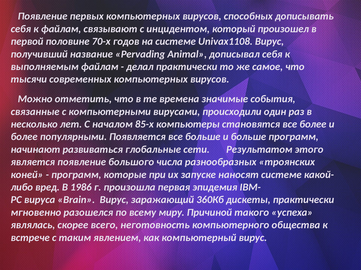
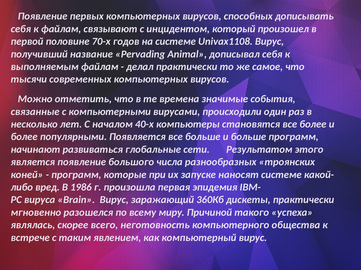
85-х: 85-х -> 40-х
